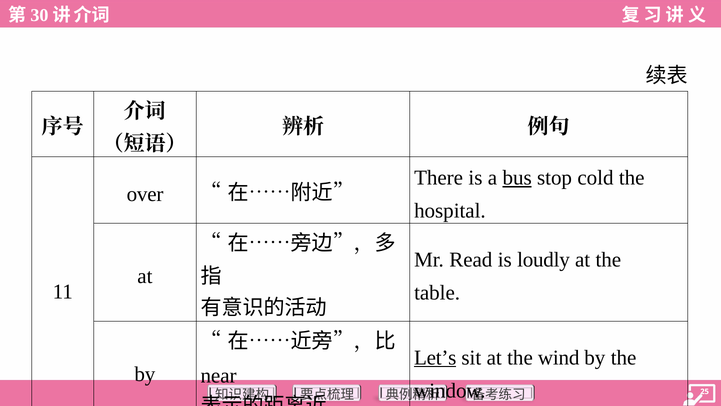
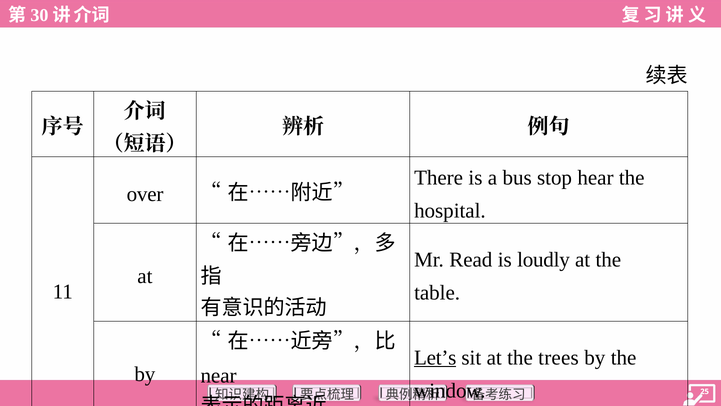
bus underline: present -> none
cold: cold -> hear
wind: wind -> trees
